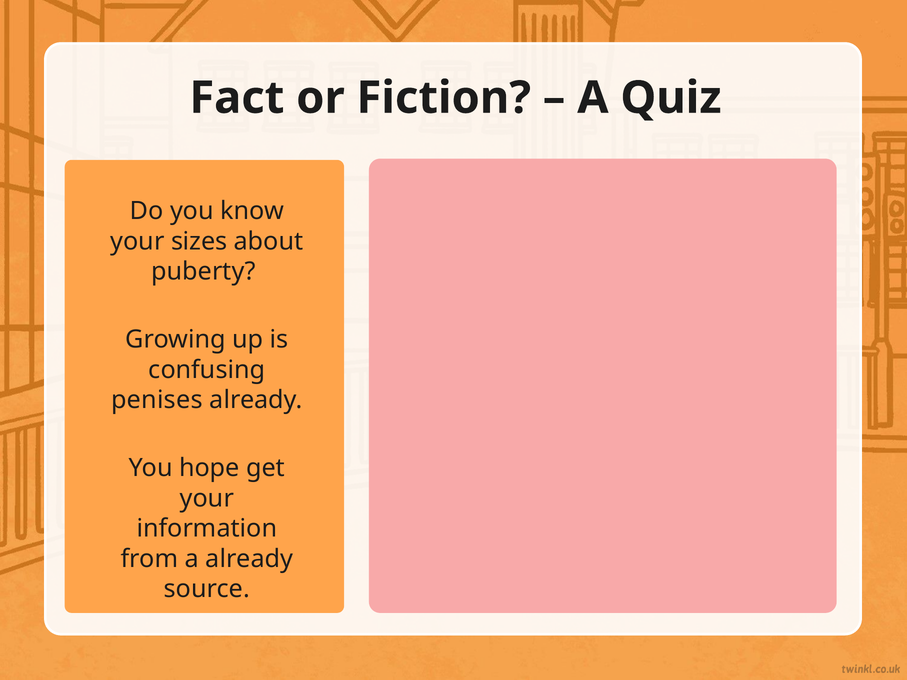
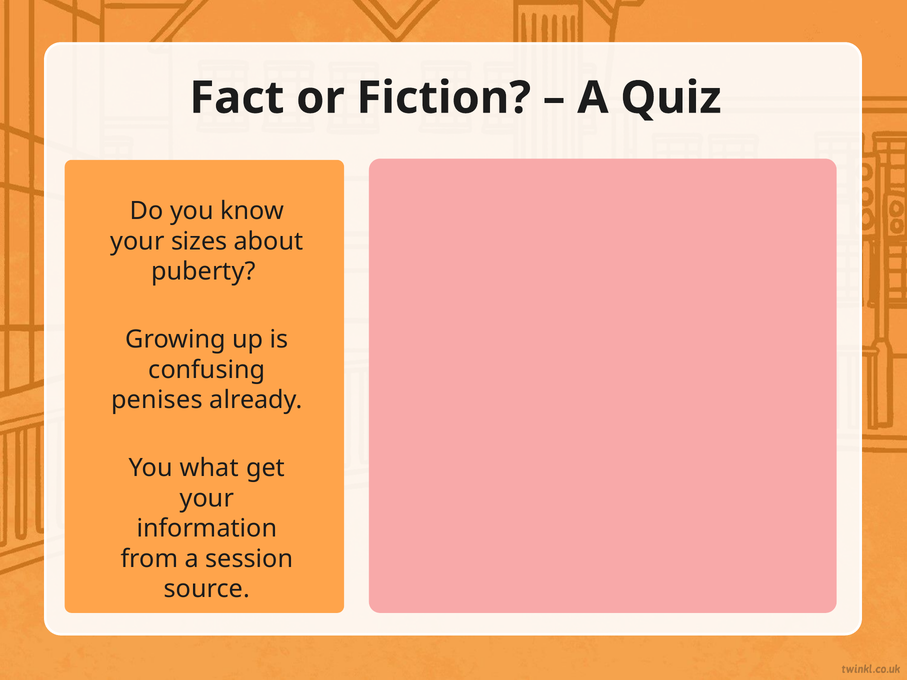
hope: hope -> what
a already: already -> session
